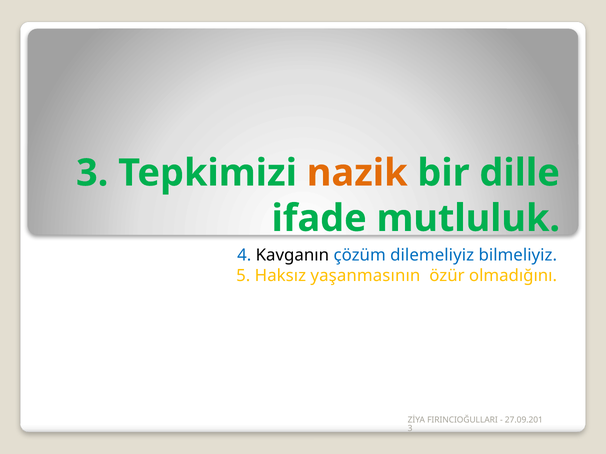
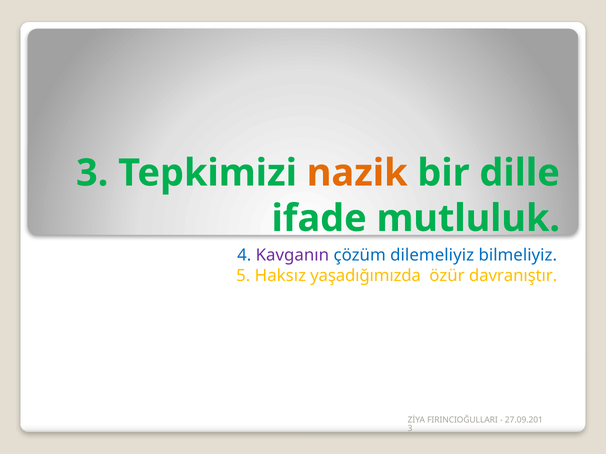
Kavganın colour: black -> purple
yaşanmasının: yaşanmasının -> yaşadığımızda
olmadığını: olmadığını -> davranıştır
